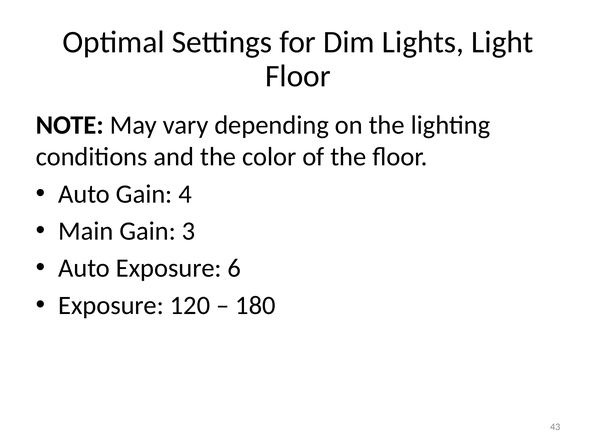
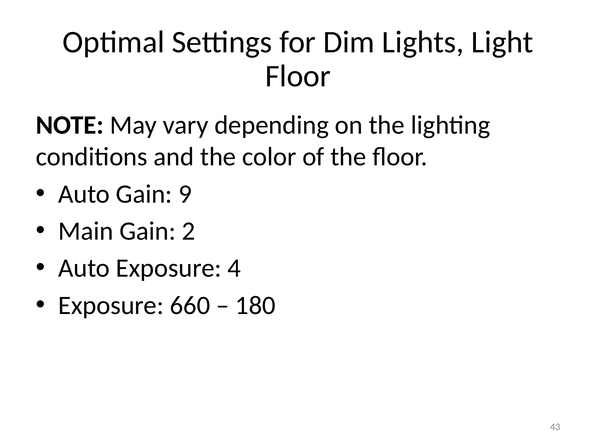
4: 4 -> 9
3: 3 -> 2
6: 6 -> 4
120: 120 -> 660
